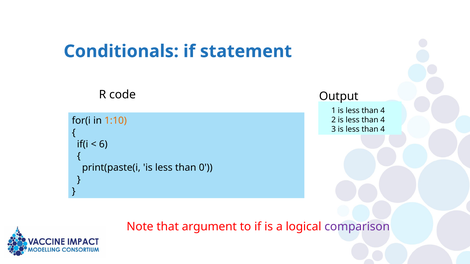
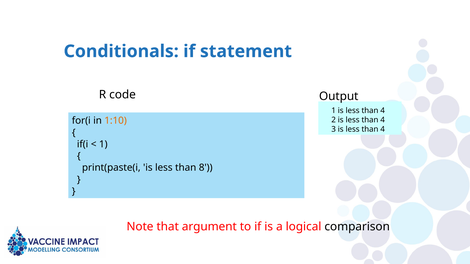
6 at (103, 144): 6 -> 1
0: 0 -> 8
comparison colour: purple -> black
